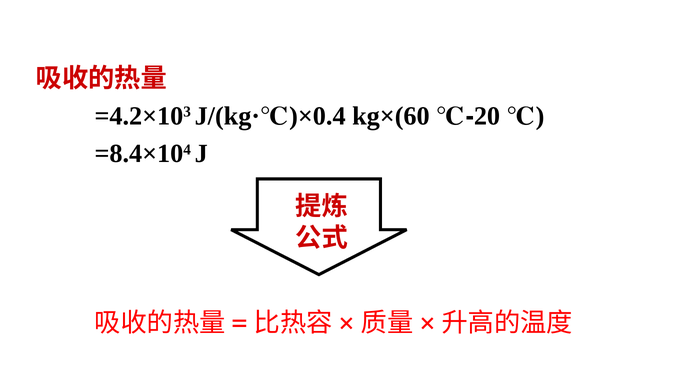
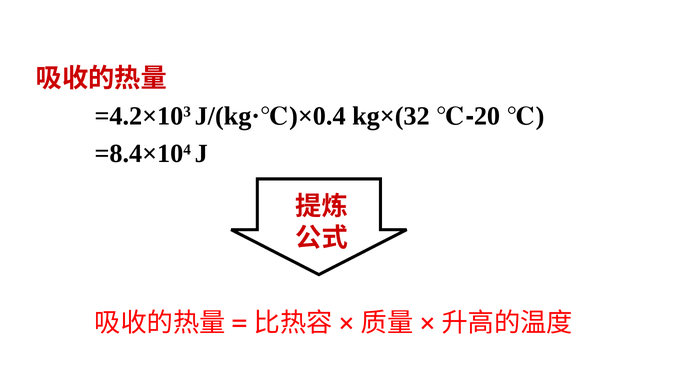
kg×(60: kg×(60 -> kg×(32
